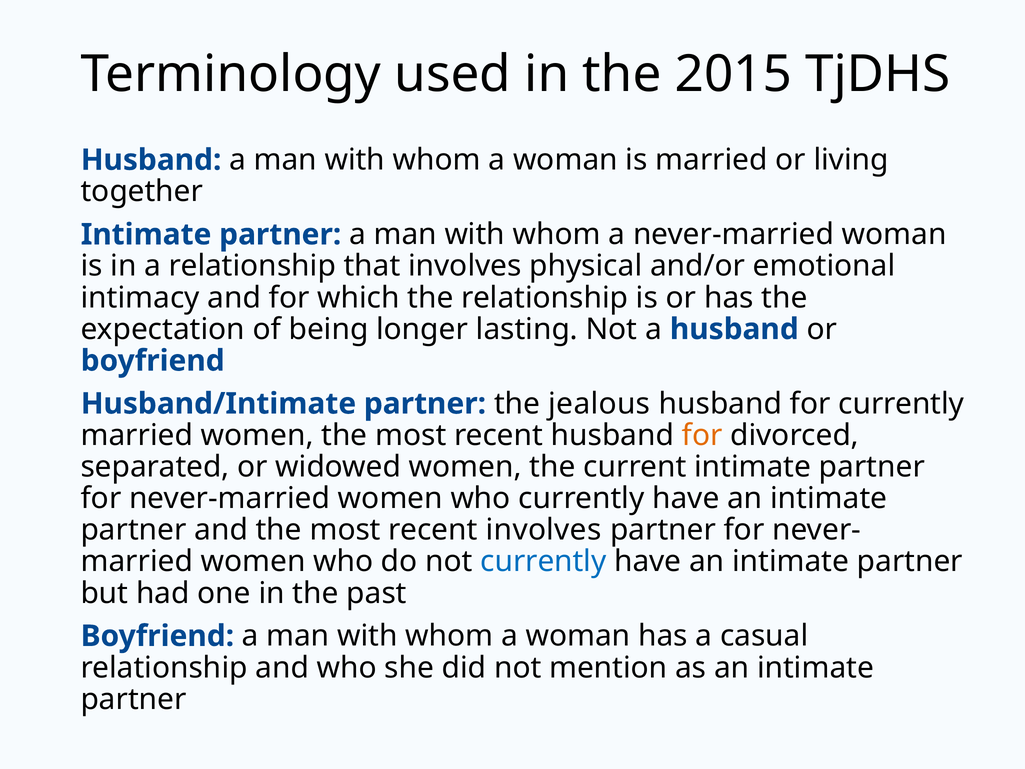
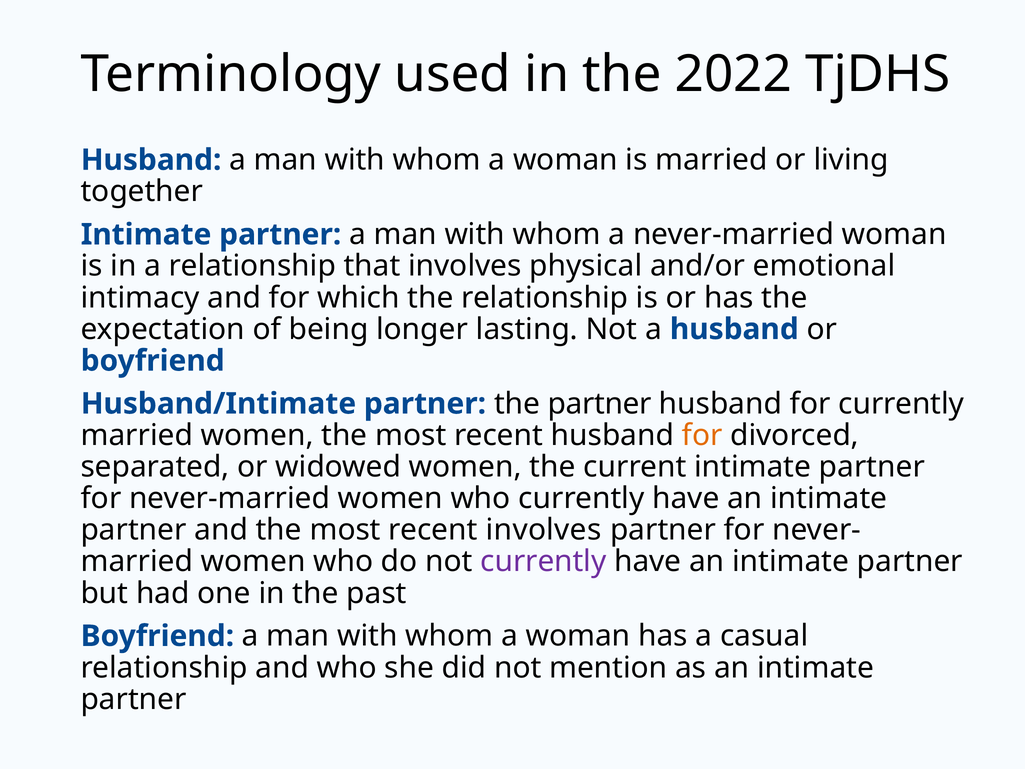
2015: 2015 -> 2022
the jealous: jealous -> partner
currently at (543, 561) colour: blue -> purple
